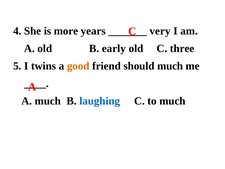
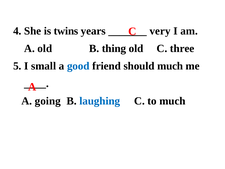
more: more -> twins
early: early -> thing
twins: twins -> small
good colour: orange -> blue
A much: much -> going
